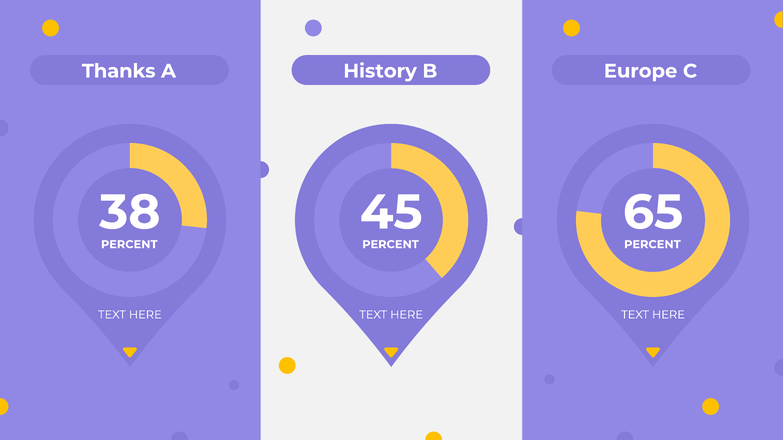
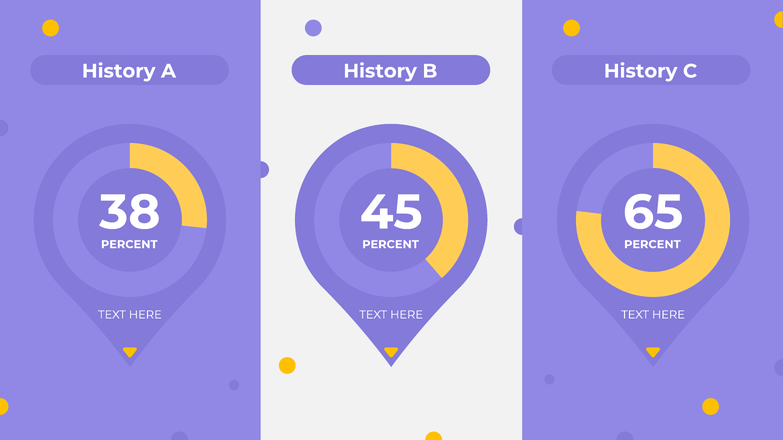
Thanks at (119, 71): Thanks -> History
B Europe: Europe -> History
